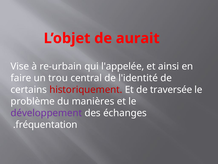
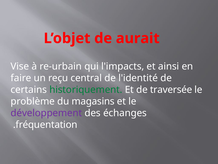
l'appelée: l'appelée -> l'impacts
trou: trou -> reçu
historiquement colour: red -> green
manières: manières -> magasins
